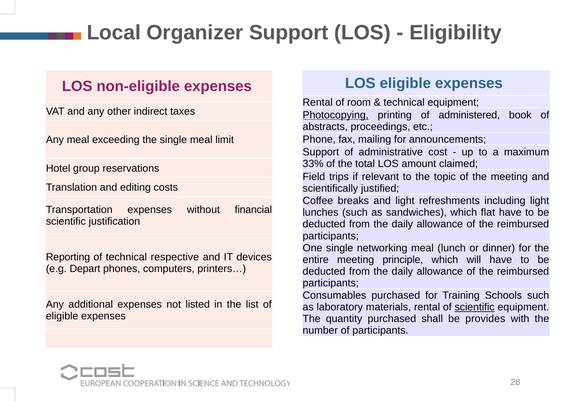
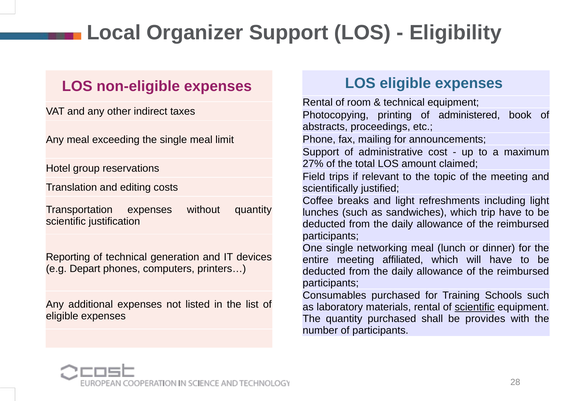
Photocopying underline: present -> none
33%: 33% -> 27%
without financial: financial -> quantity
flat: flat -> trip
respective: respective -> generation
principle: principle -> affiliated
